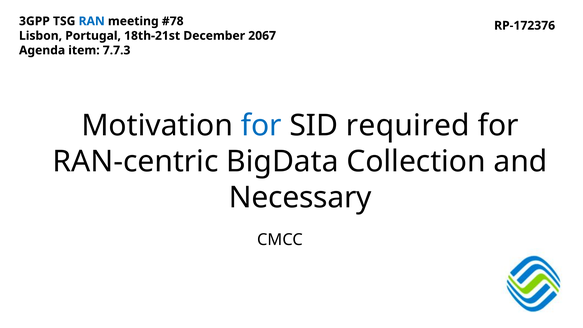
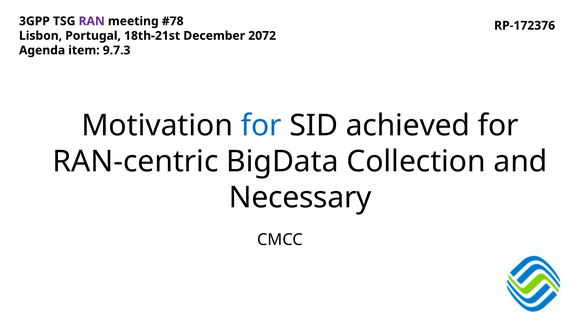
RAN colour: blue -> purple
2067: 2067 -> 2072
7.7.3: 7.7.3 -> 9.7.3
required: required -> achieved
